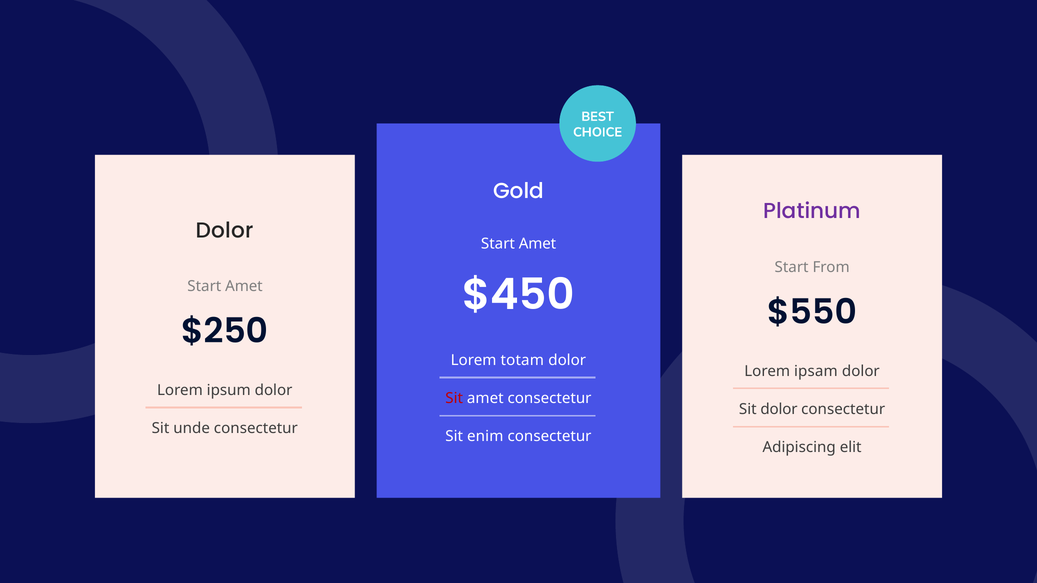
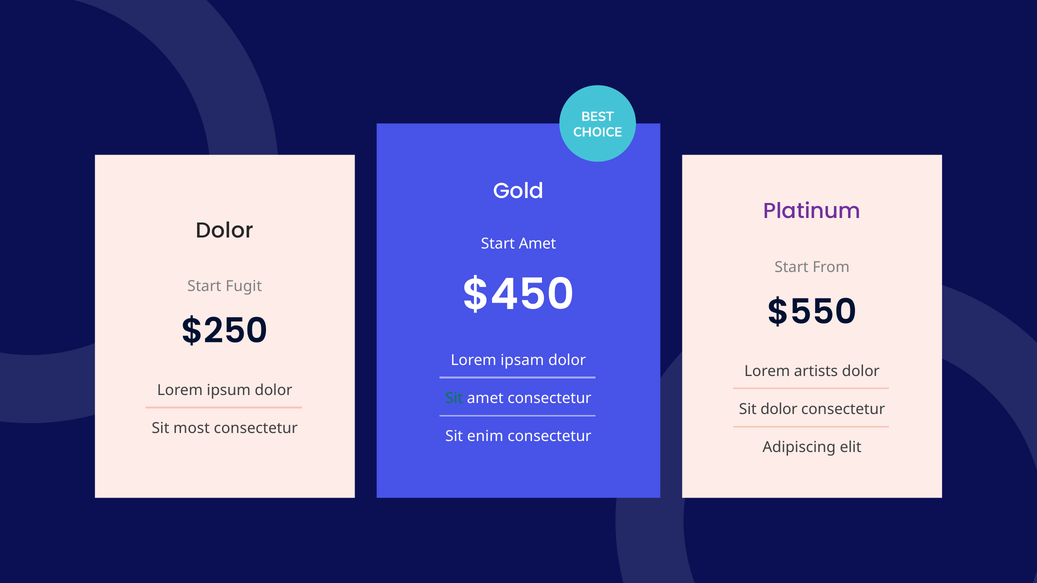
Amet at (244, 287): Amet -> Fugit
totam: totam -> ipsam
ipsam: ipsam -> artists
Sit at (454, 399) colour: red -> green
unde: unde -> most
